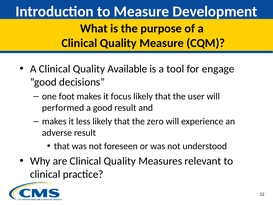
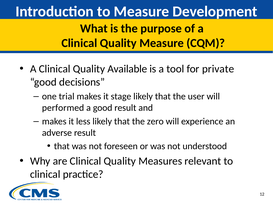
engage: engage -> private
foot: foot -> trial
focus: focus -> stage
